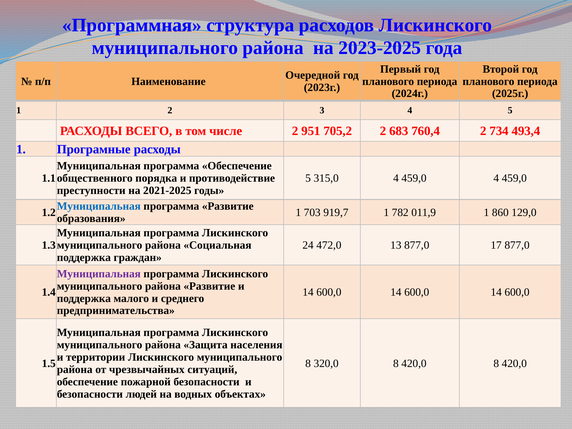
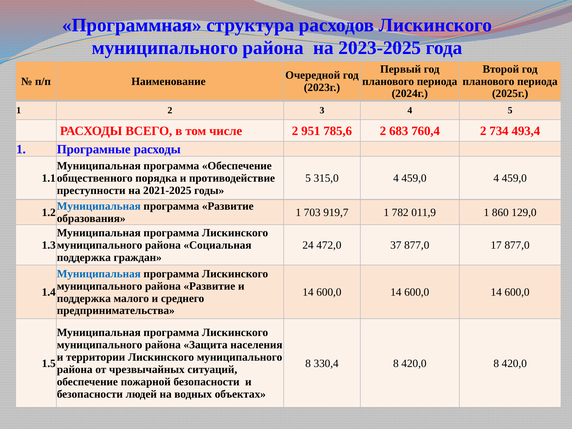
705,2: 705,2 -> 785,6
13: 13 -> 37
Муниципальная at (99, 274) colour: purple -> blue
320,0: 320,0 -> 330,4
